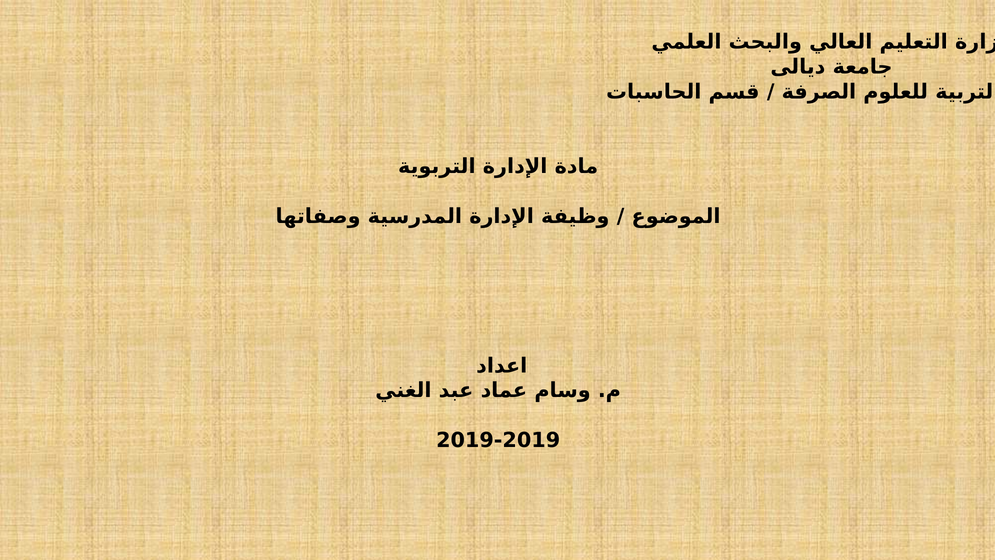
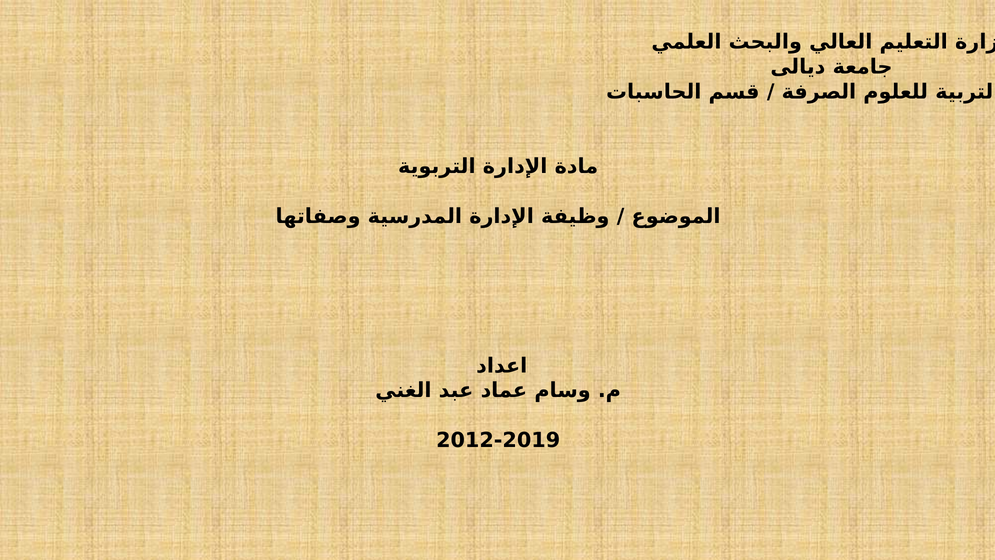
2019-2019: 2019-2019 -> 2012-2019
